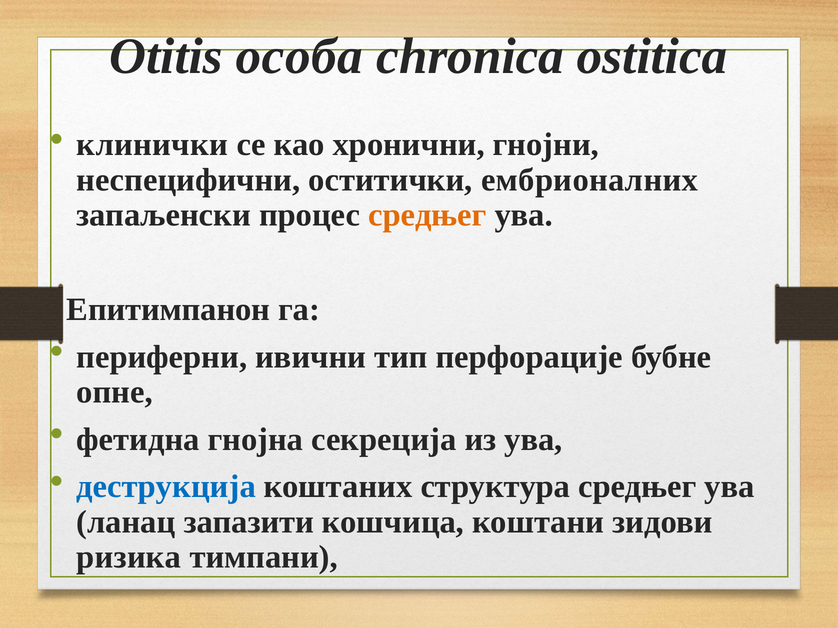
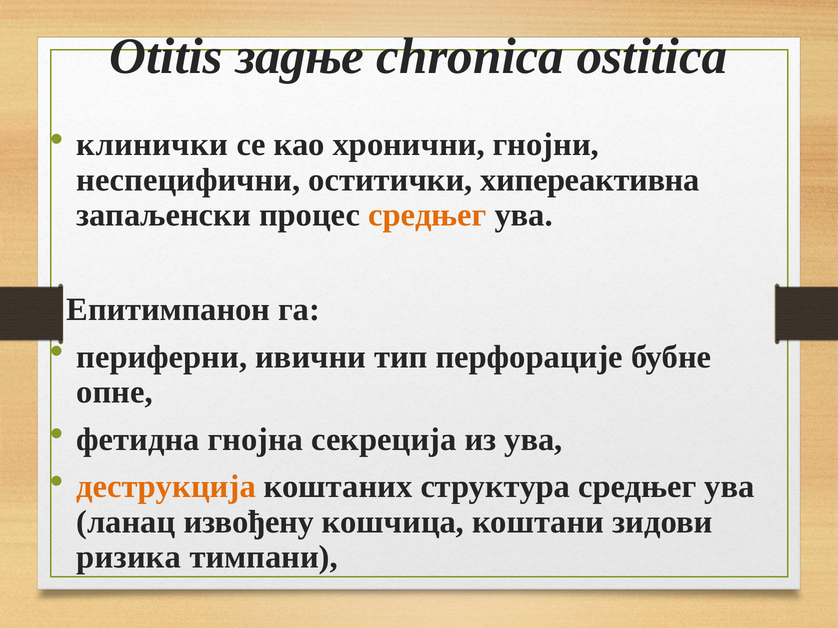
особа: особа -> задње
ембрионалних: ембрионалних -> хипереактивна
деструкција colour: blue -> orange
запазити: запазити -> извођену
